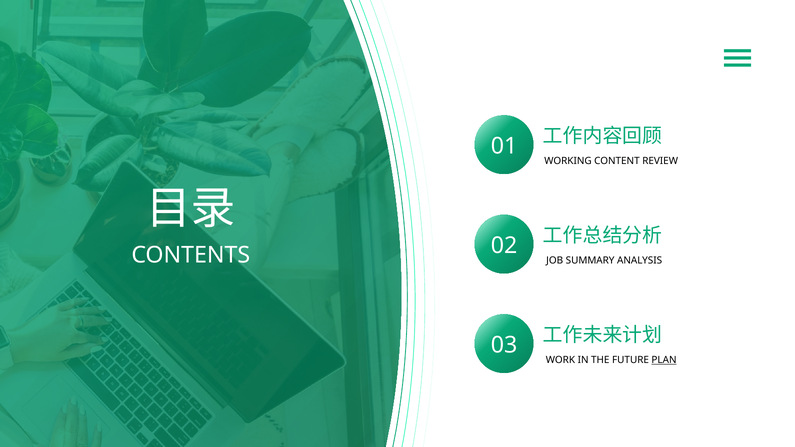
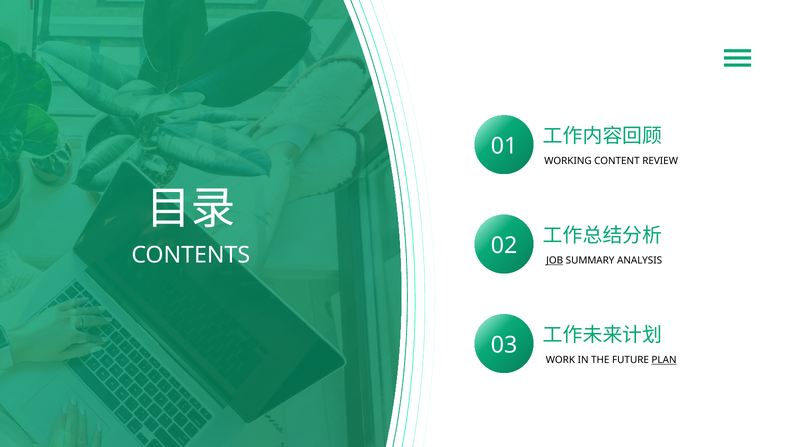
JOB underline: none -> present
